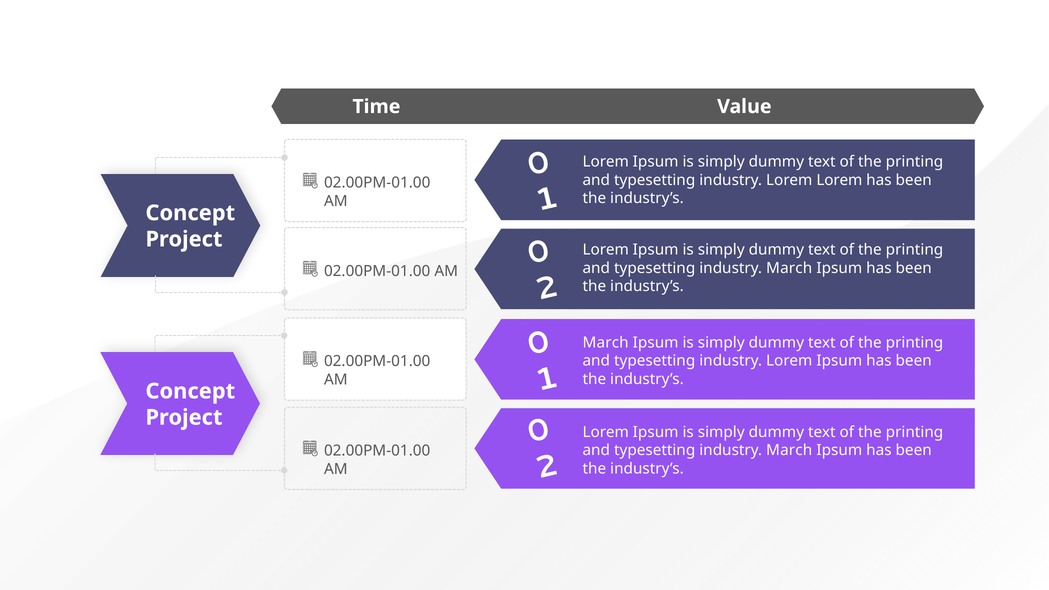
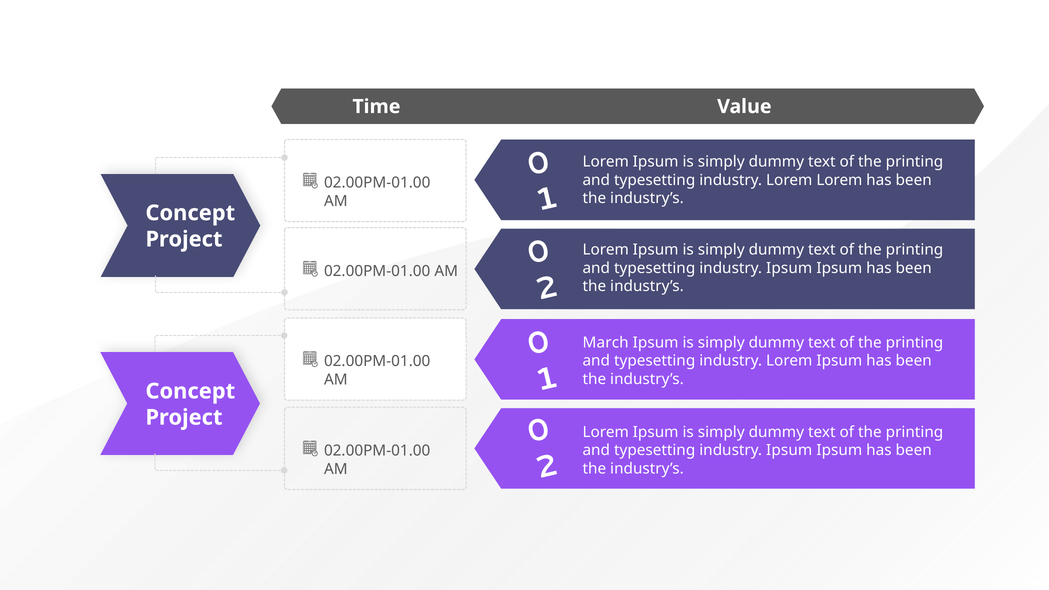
March at (789, 268): March -> Ipsum
March at (789, 450): March -> Ipsum
